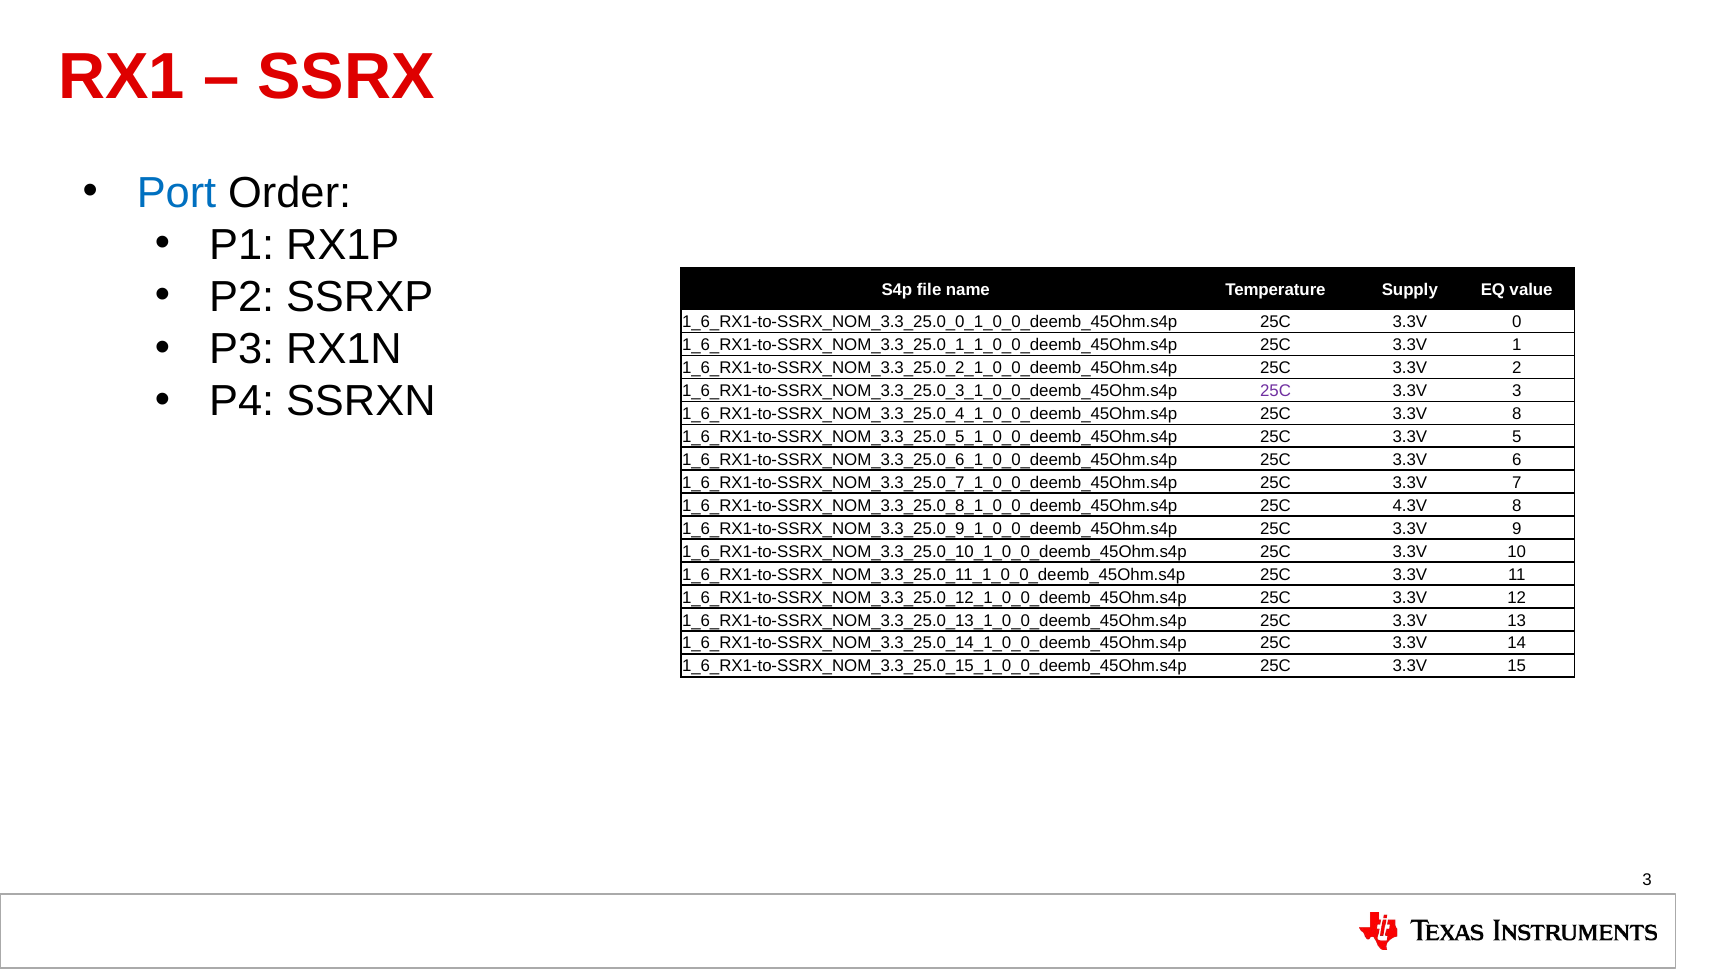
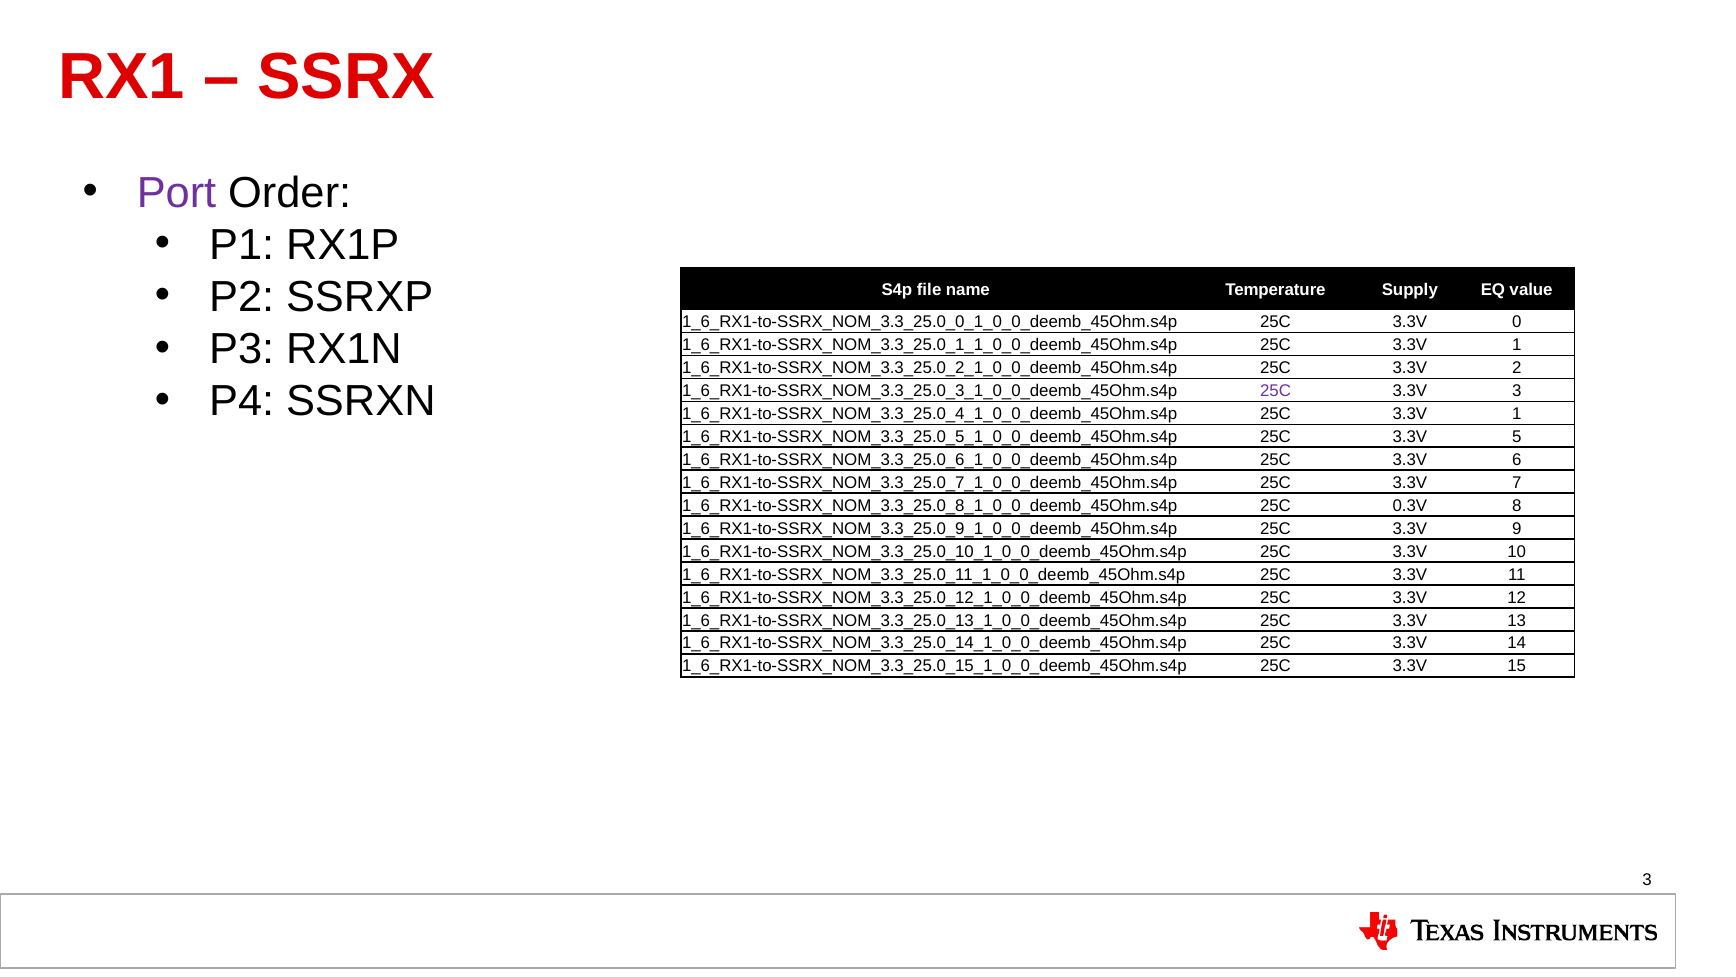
Port colour: blue -> purple
8 at (1517, 413): 8 -> 1
4.3V: 4.3V -> 0.3V
